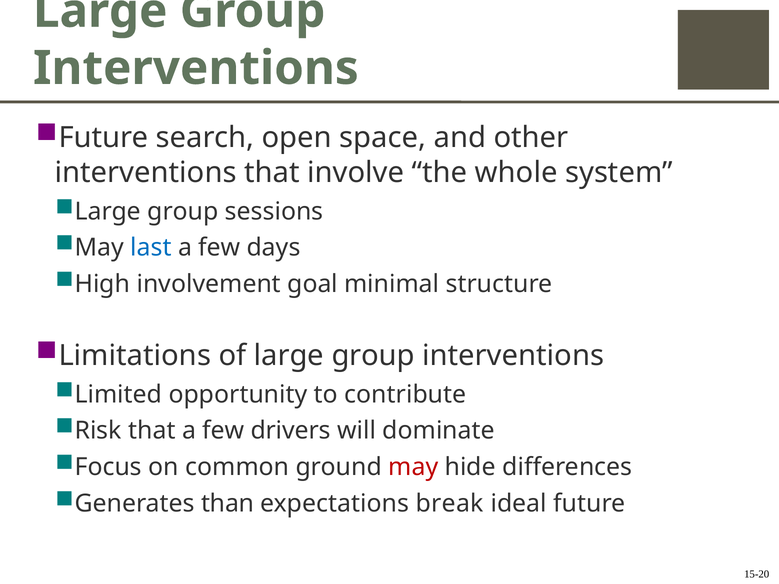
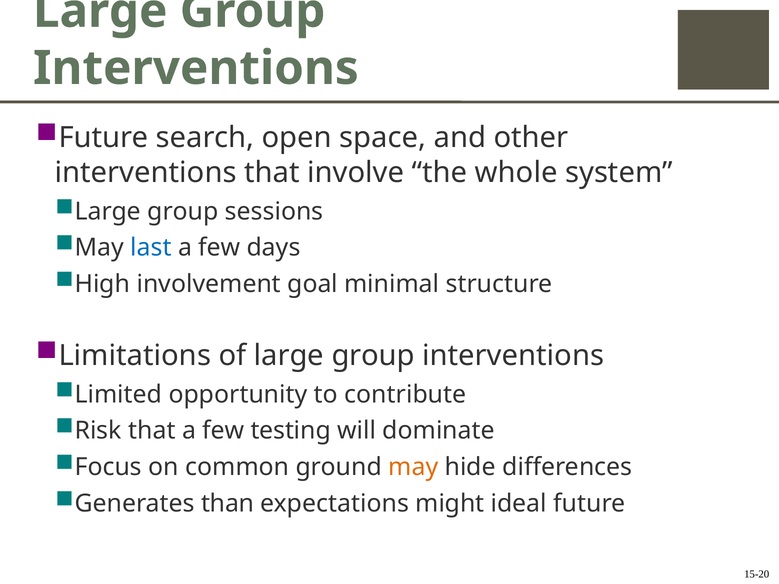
drivers: drivers -> testing
may at (413, 467) colour: red -> orange
break: break -> might
